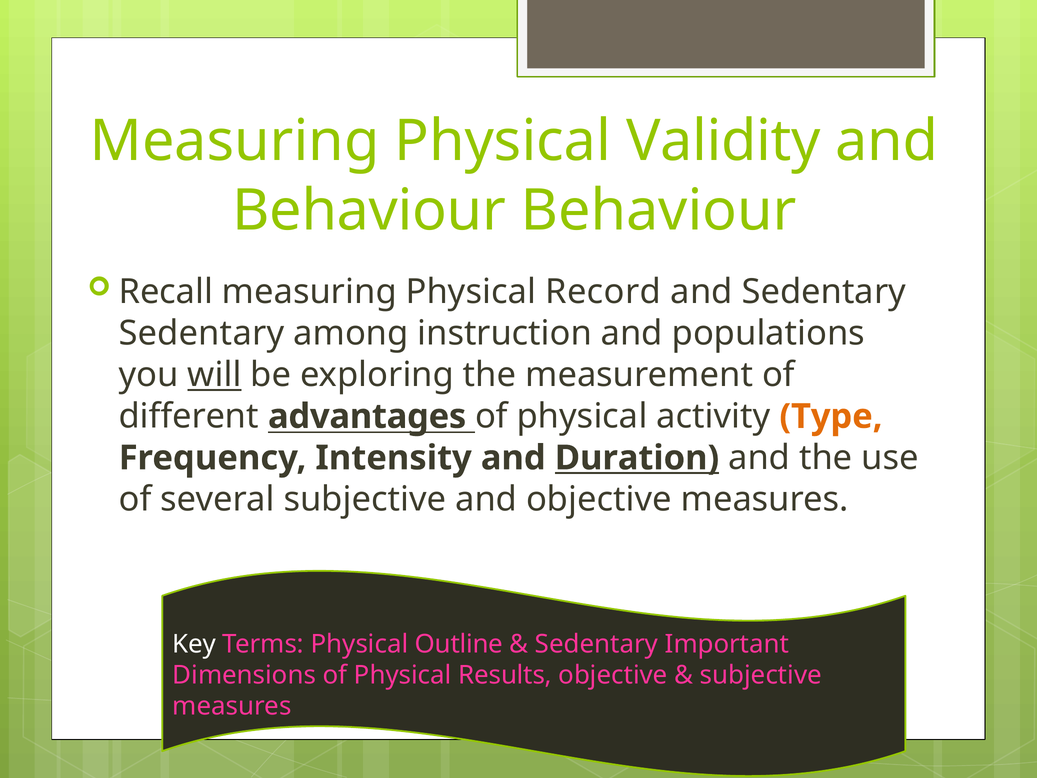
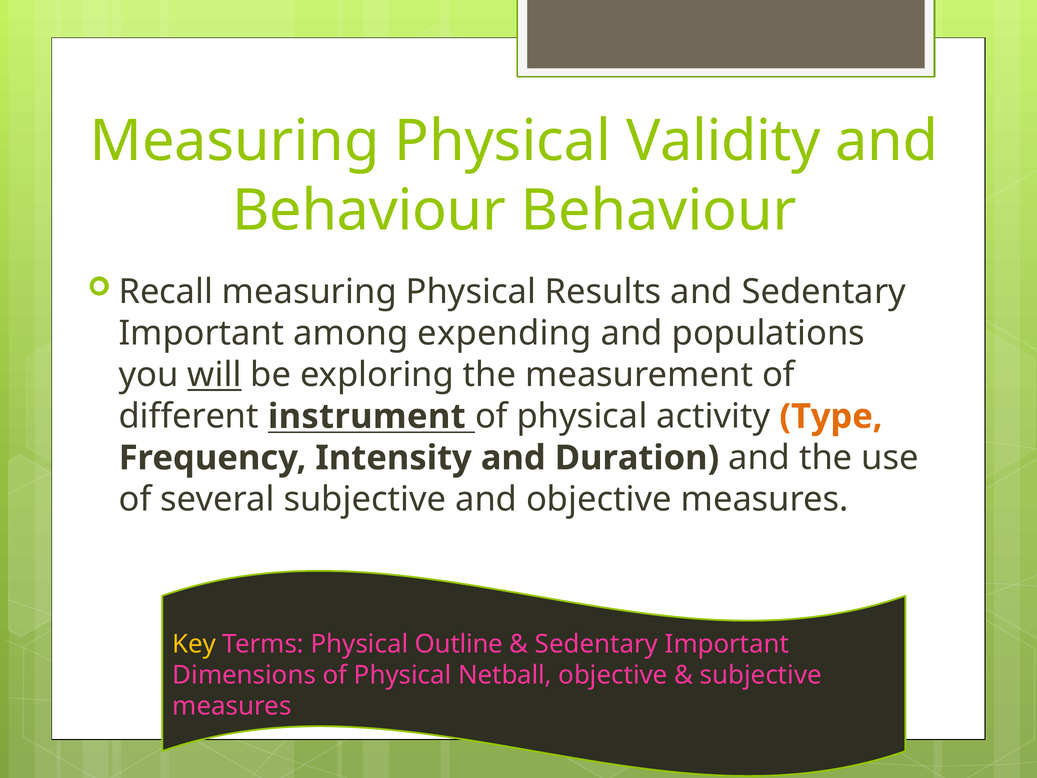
Record: Record -> Results
Sedentary at (201, 333): Sedentary -> Important
instruction: instruction -> expending
advantages: advantages -> instrument
Duration underline: present -> none
Key colour: white -> yellow
Results: Results -> Netball
